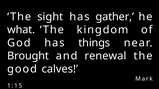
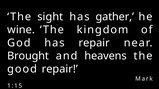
what: what -> wine
has things: things -> repair
renewal: renewal -> heavens
good calves: calves -> repair
